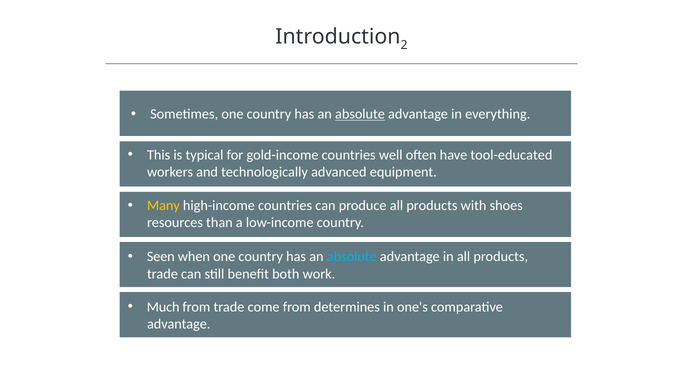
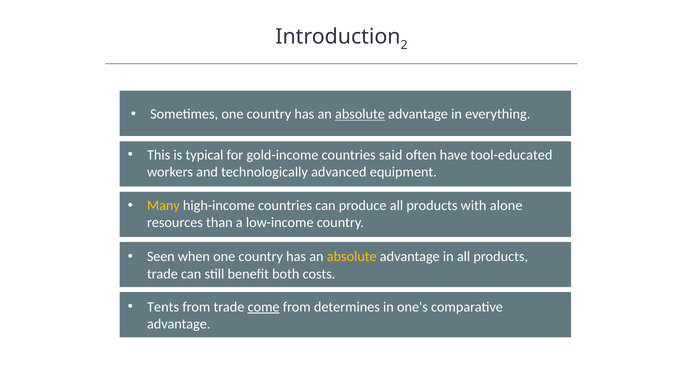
well: well -> said
shoes: shoes -> alone
absolute at (352, 257) colour: light blue -> yellow
work: work -> costs
Much: Much -> Tents
come underline: none -> present
